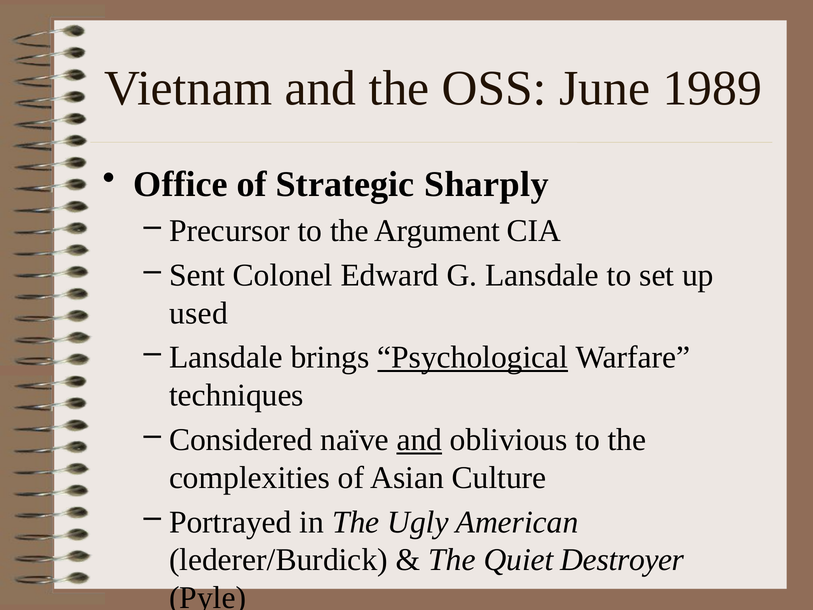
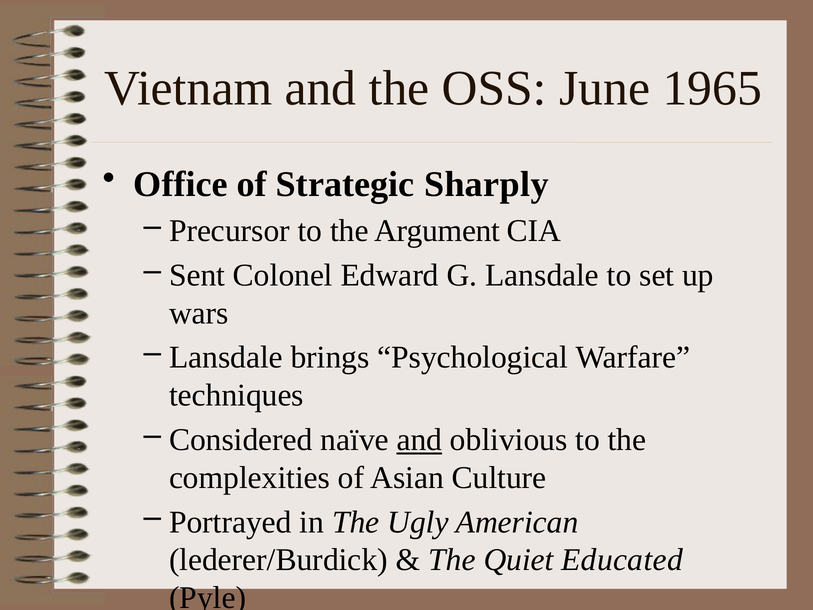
1989: 1989 -> 1965
used: used -> wars
Psychological underline: present -> none
Destroyer: Destroyer -> Educated
